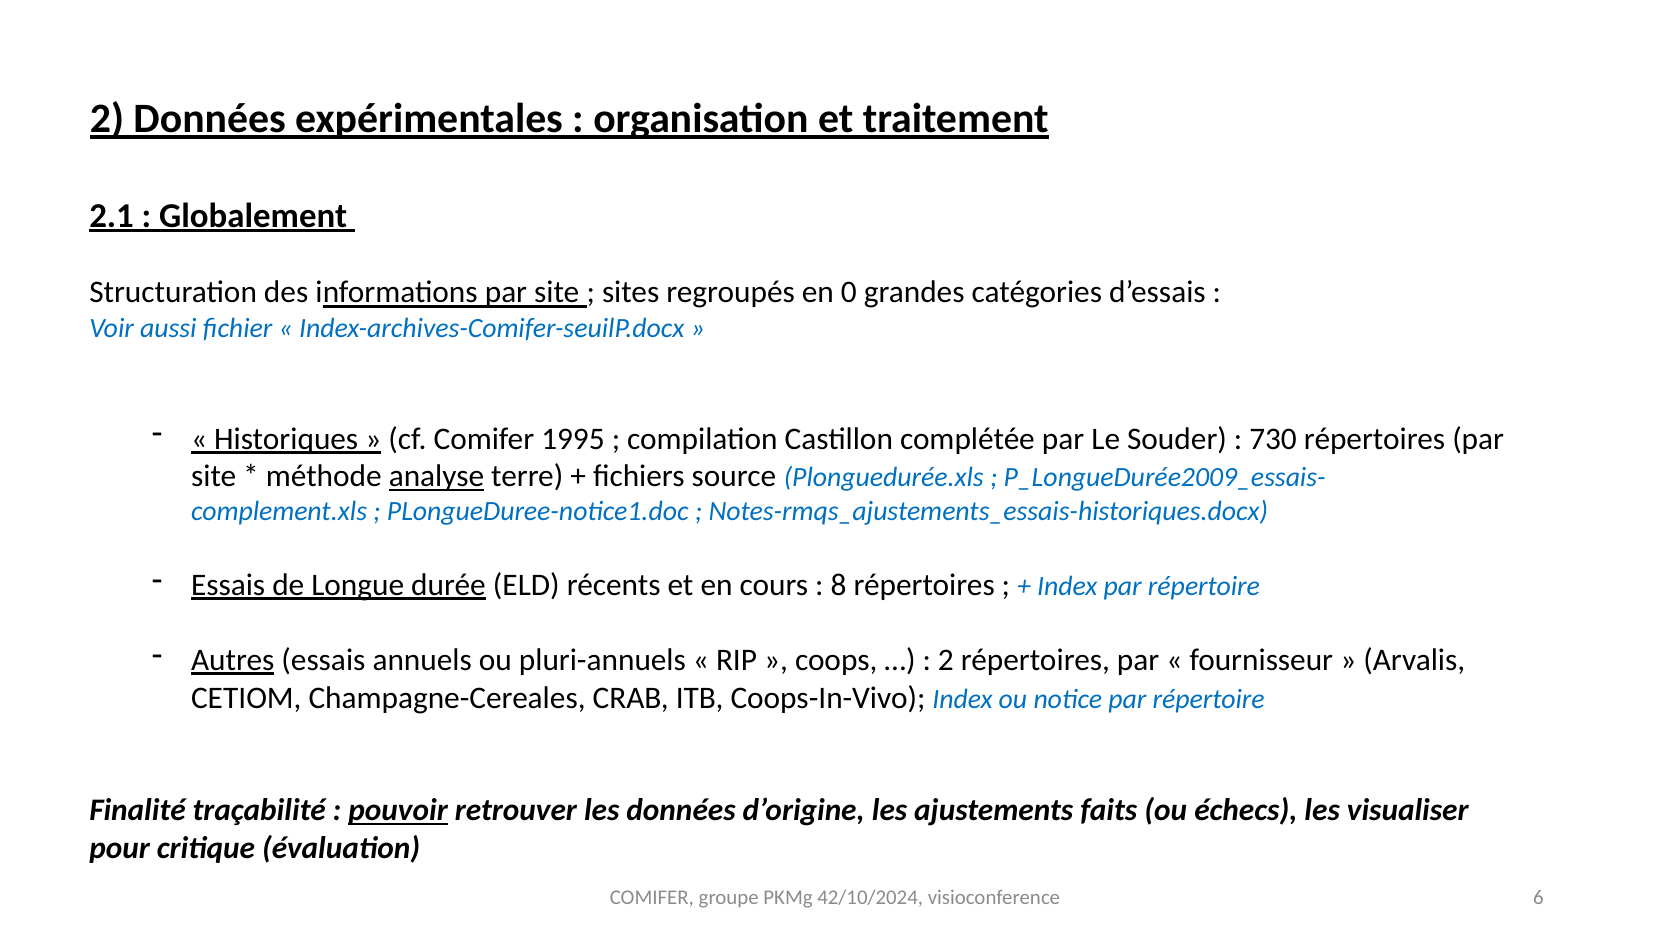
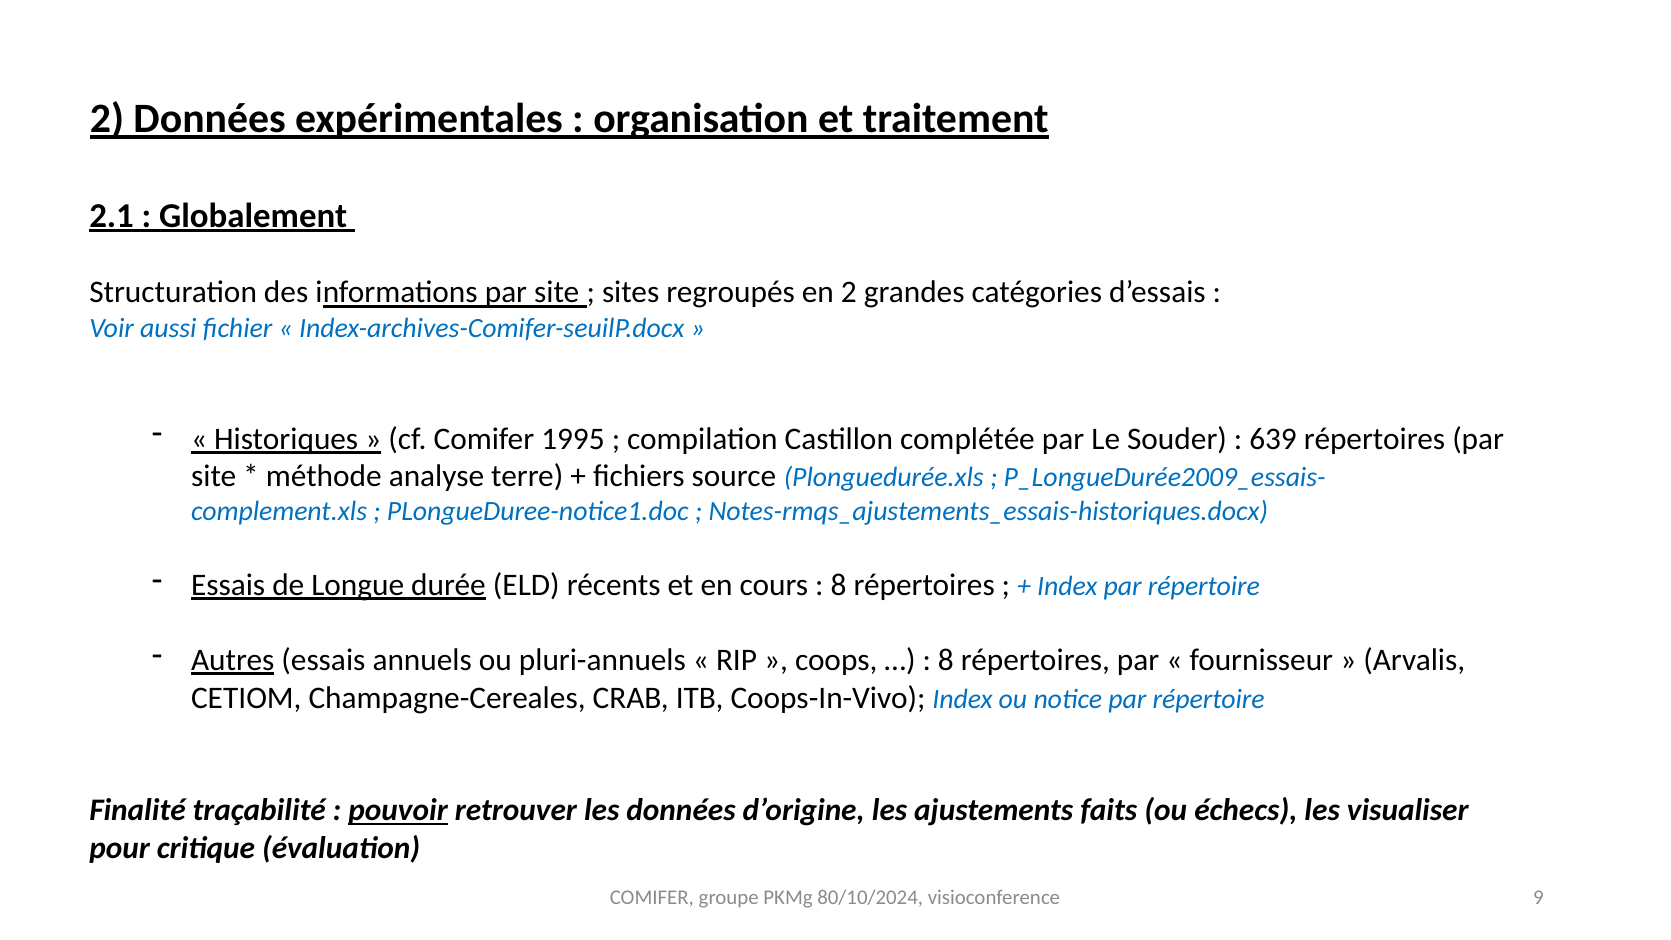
en 0: 0 -> 2
730: 730 -> 639
analyse underline: present -> none
2 at (946, 660): 2 -> 8
42/10/2024: 42/10/2024 -> 80/10/2024
6: 6 -> 9
